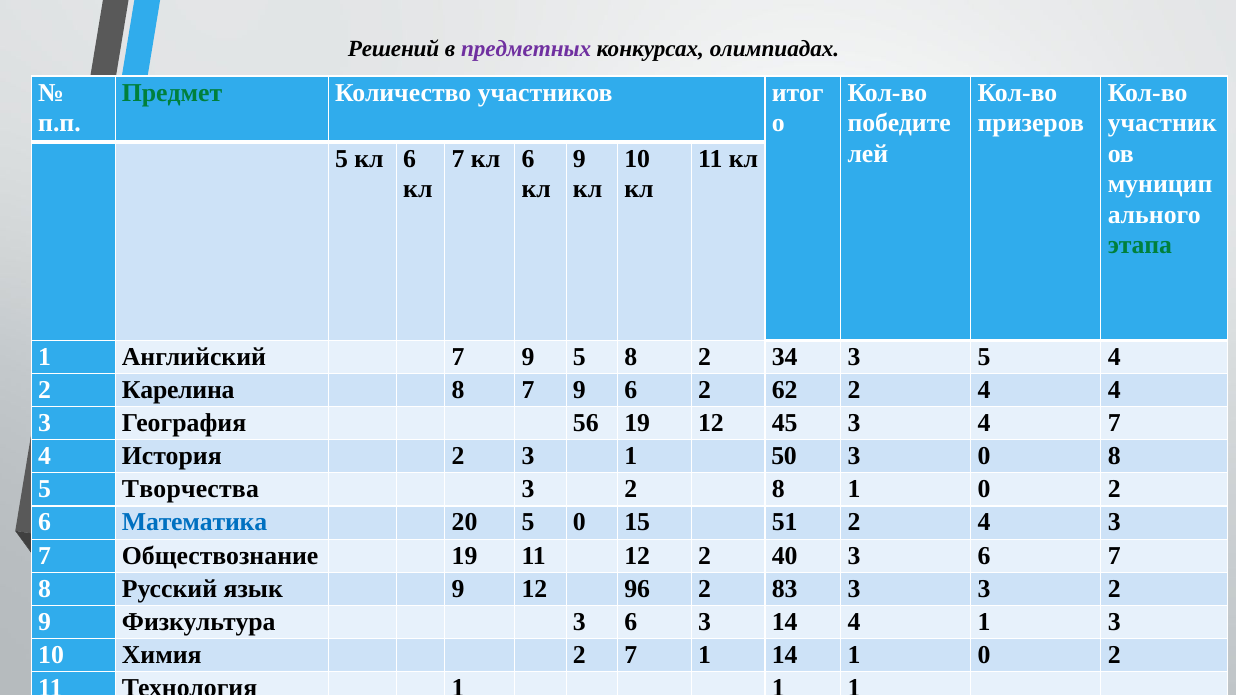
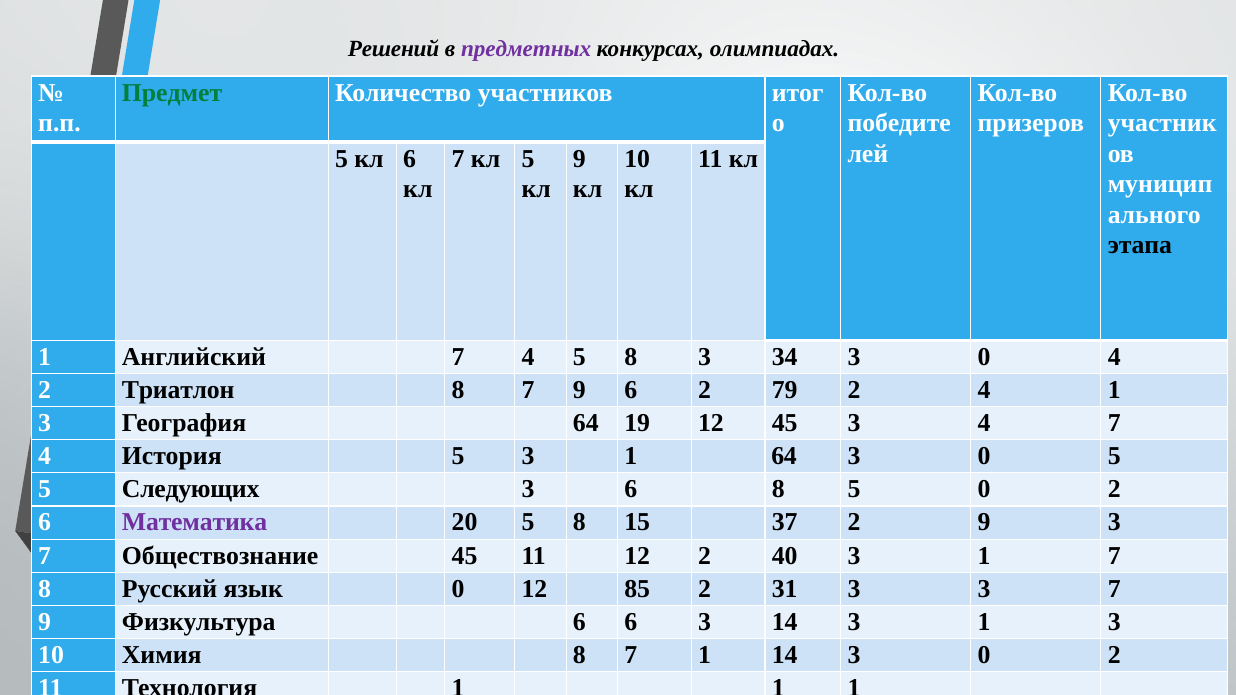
7 кл 6: 6 -> 5
этапа colour: green -> black
Английский 7 9: 9 -> 4
8 2: 2 -> 3
34 3 5: 5 -> 0
Карелина: Карелина -> Триатлон
62: 62 -> 79
4 4: 4 -> 1
География 56: 56 -> 64
История 2: 2 -> 5
1 50: 50 -> 64
0 8: 8 -> 5
Творчества: Творчества -> Следующих
2 at (631, 490): 2 -> 6
8 1: 1 -> 5
Математика colour: blue -> purple
20 5 0: 0 -> 8
51: 51 -> 37
4 at (984, 523): 4 -> 9
Обществознание 19: 19 -> 45
40 3 6: 6 -> 1
язык 9: 9 -> 0
96: 96 -> 85
83: 83 -> 31
3 3 2: 2 -> 7
Физкультура 3: 3 -> 6
3 14 4: 4 -> 3
Химия 2: 2 -> 8
1 14 1: 1 -> 3
